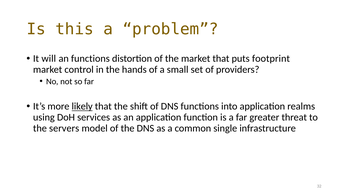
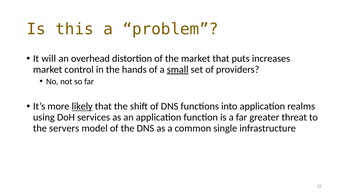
an functions: functions -> overhead
footprint: footprint -> increases
small underline: none -> present
